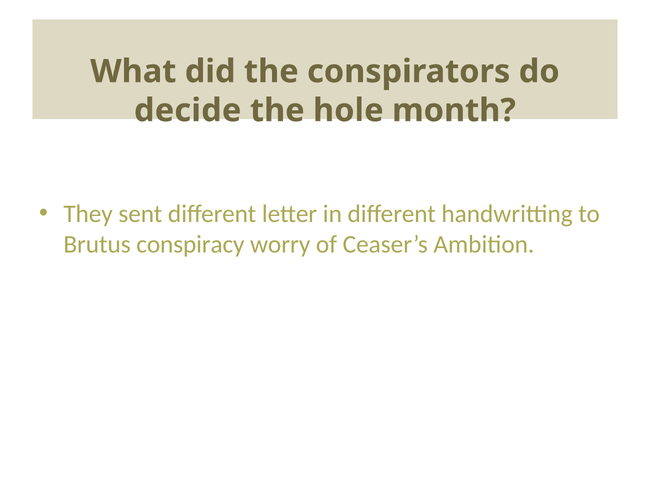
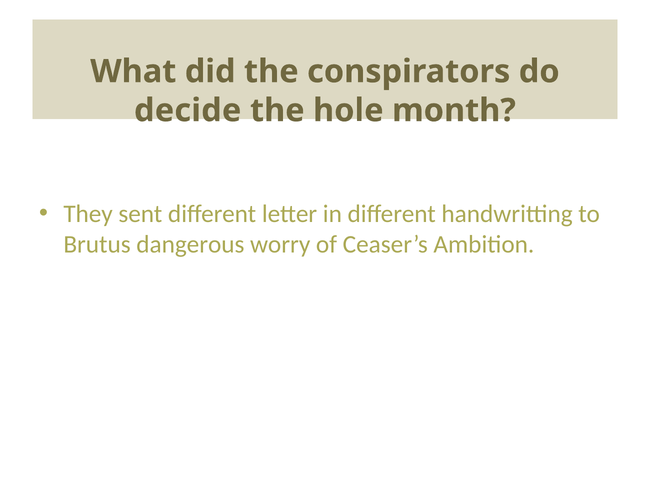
conspiracy: conspiracy -> dangerous
